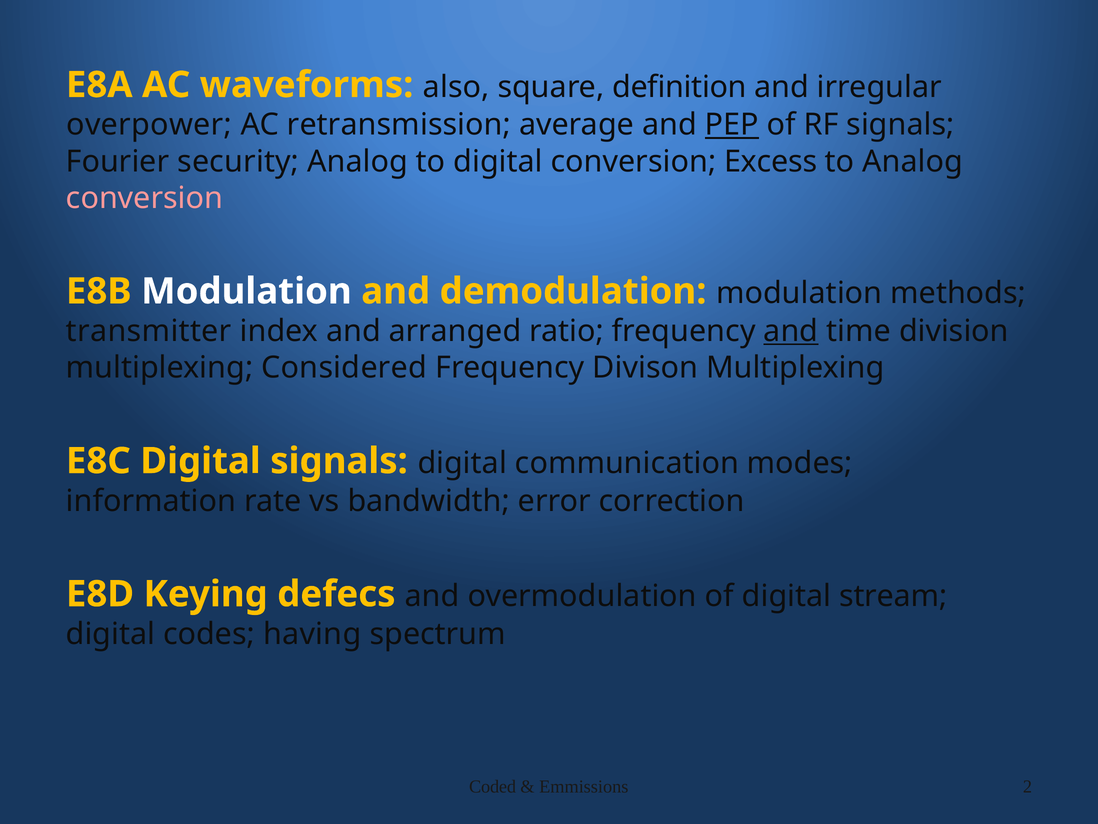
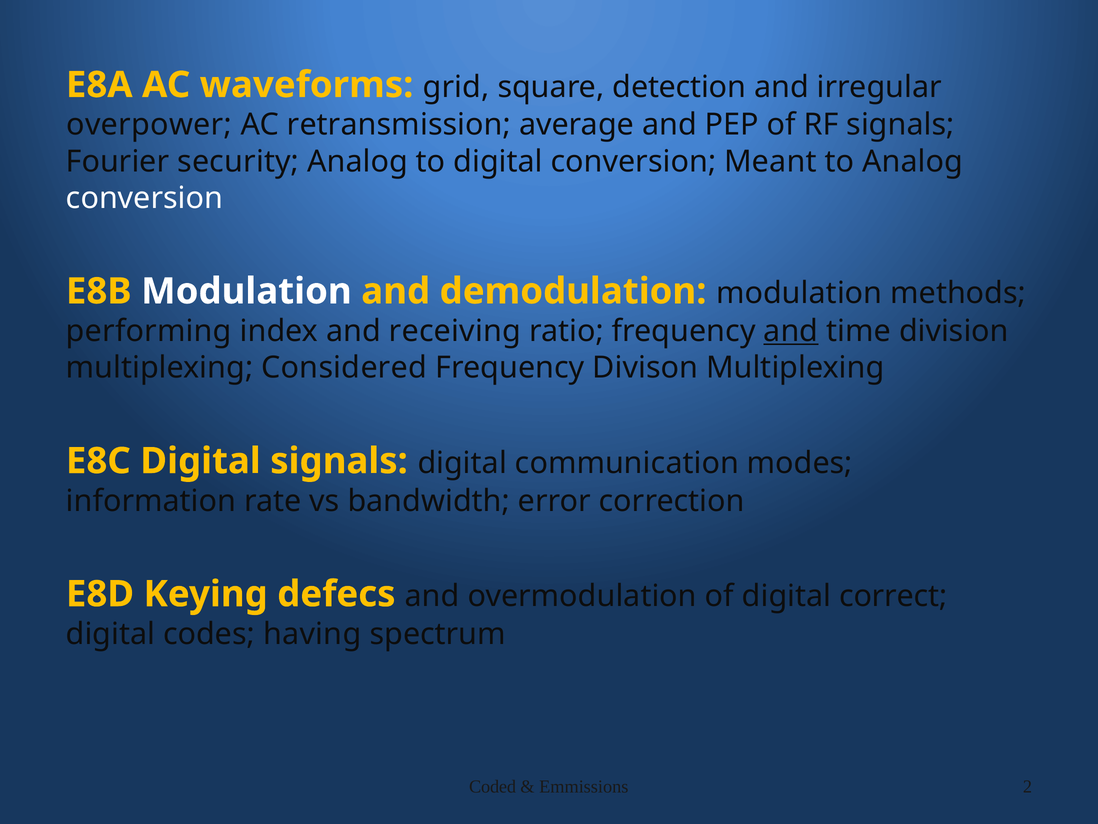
also: also -> grid
definition: definition -> detection
PEP underline: present -> none
Excess: Excess -> Meant
conversion at (144, 198) colour: pink -> white
transmitter: transmitter -> performing
arranged: arranged -> receiving
stream: stream -> correct
